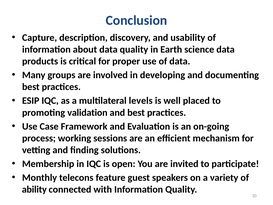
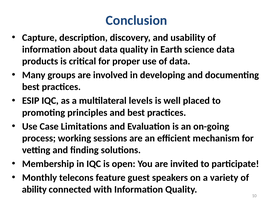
validation: validation -> principles
Framework: Framework -> Limitations
